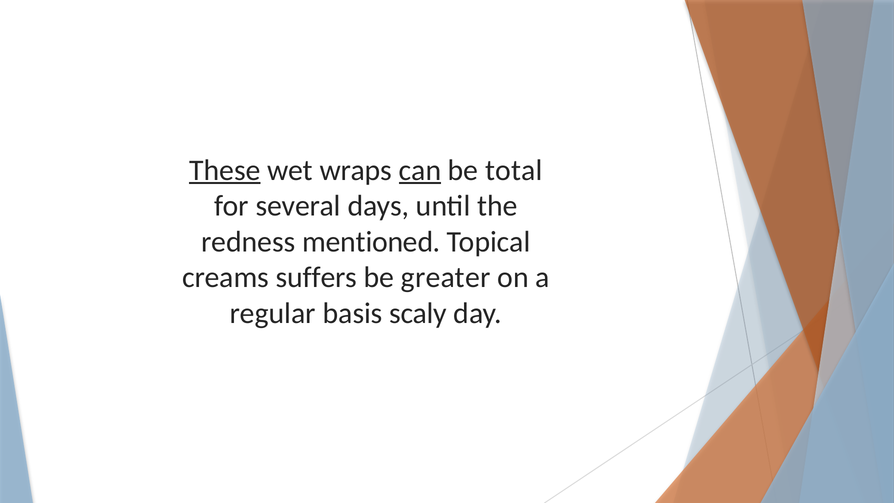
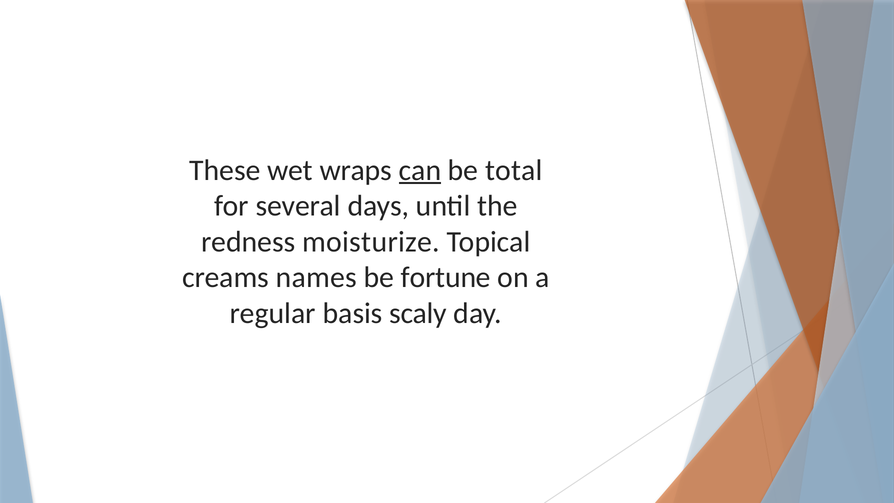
These underline: present -> none
mentioned: mentioned -> moisturize
suffers: suffers -> names
greater: greater -> fortune
